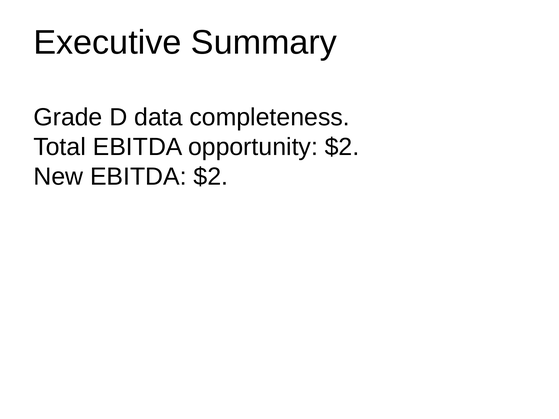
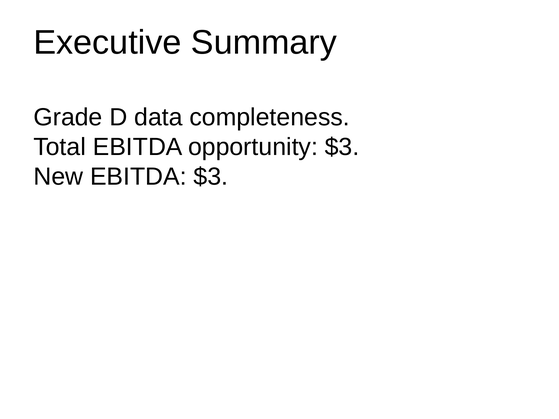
opportunity $2: $2 -> $3
EBITDA $2: $2 -> $3
